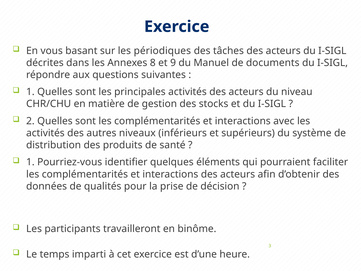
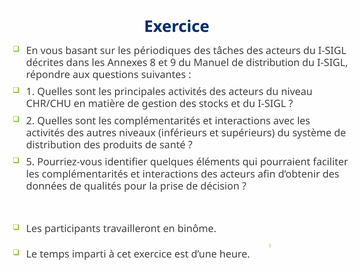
Manuel de documents: documents -> distribution
1 at (30, 162): 1 -> 5
